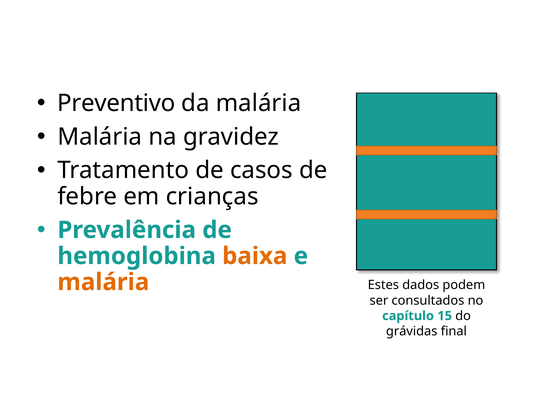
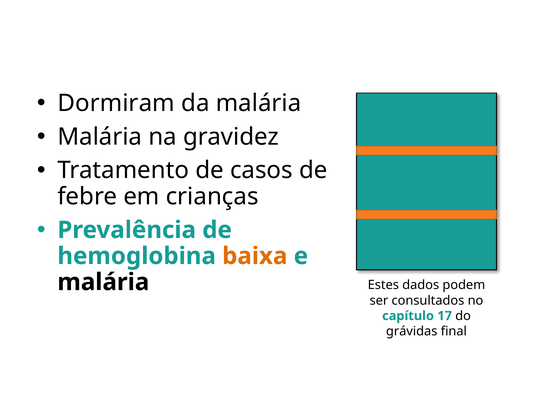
Preventivo: Preventivo -> Dormiram
malária at (103, 282) colour: orange -> black
15: 15 -> 17
